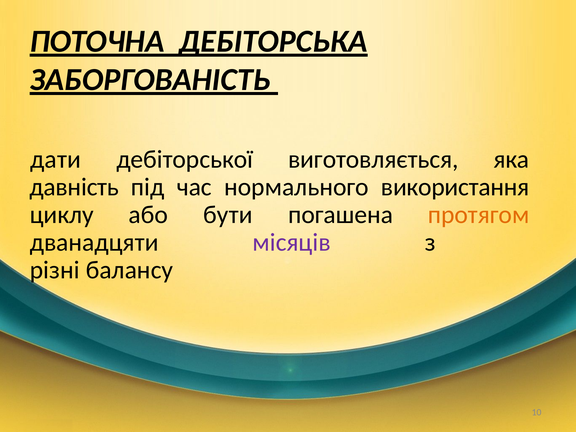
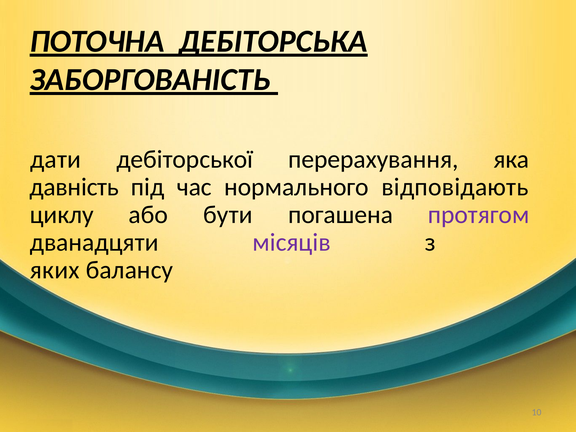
виготовляється: виготовляється -> перерахування
використання: використання -> відповідають
протягом colour: orange -> purple
різні: різні -> яких
